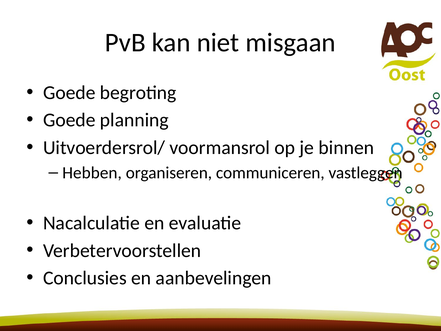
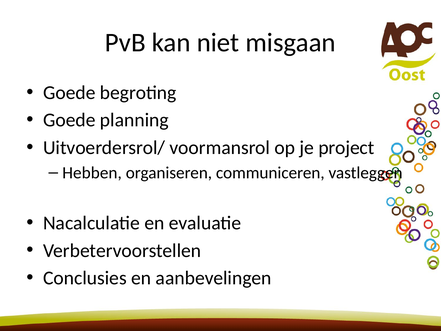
binnen: binnen -> project
